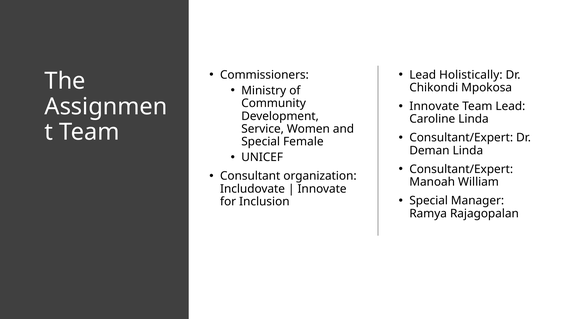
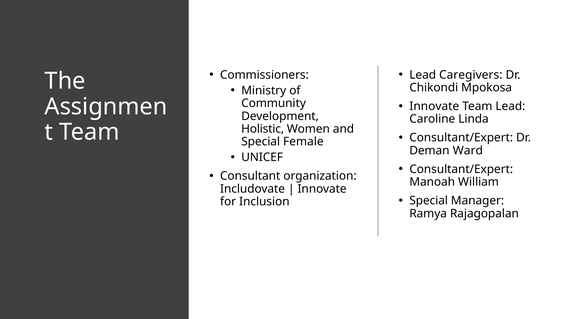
Holistically: Holistically -> Caregivers
Service: Service -> Holistic
Deman Linda: Linda -> Ward
